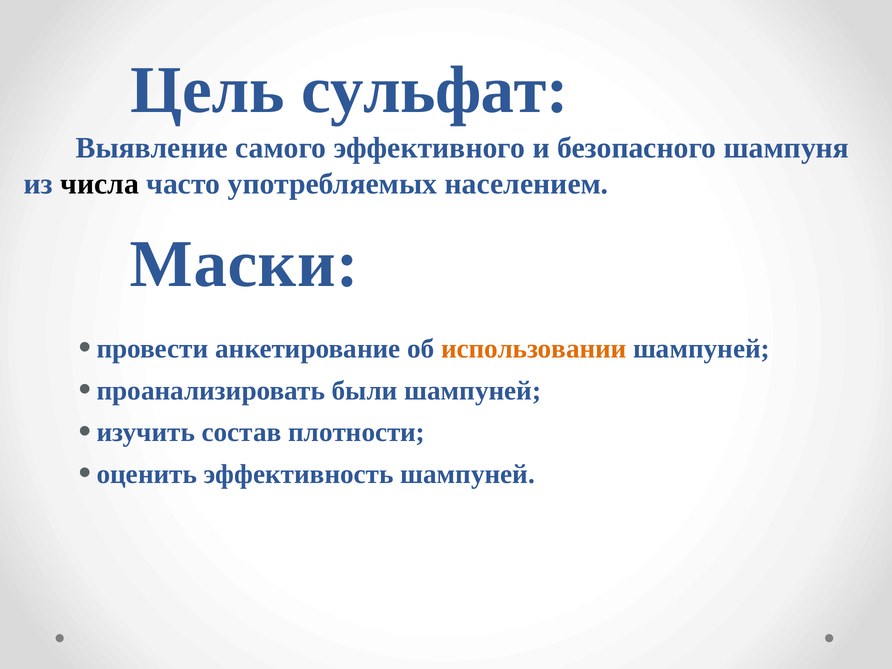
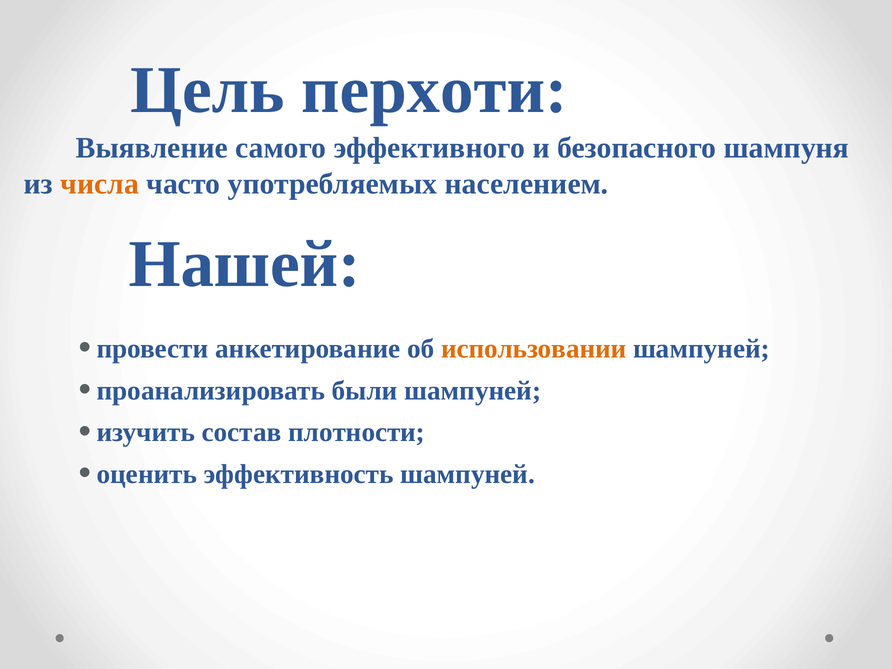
сульфат: сульфат -> перхоти
числа colour: black -> orange
Маски: Маски -> Нашей
